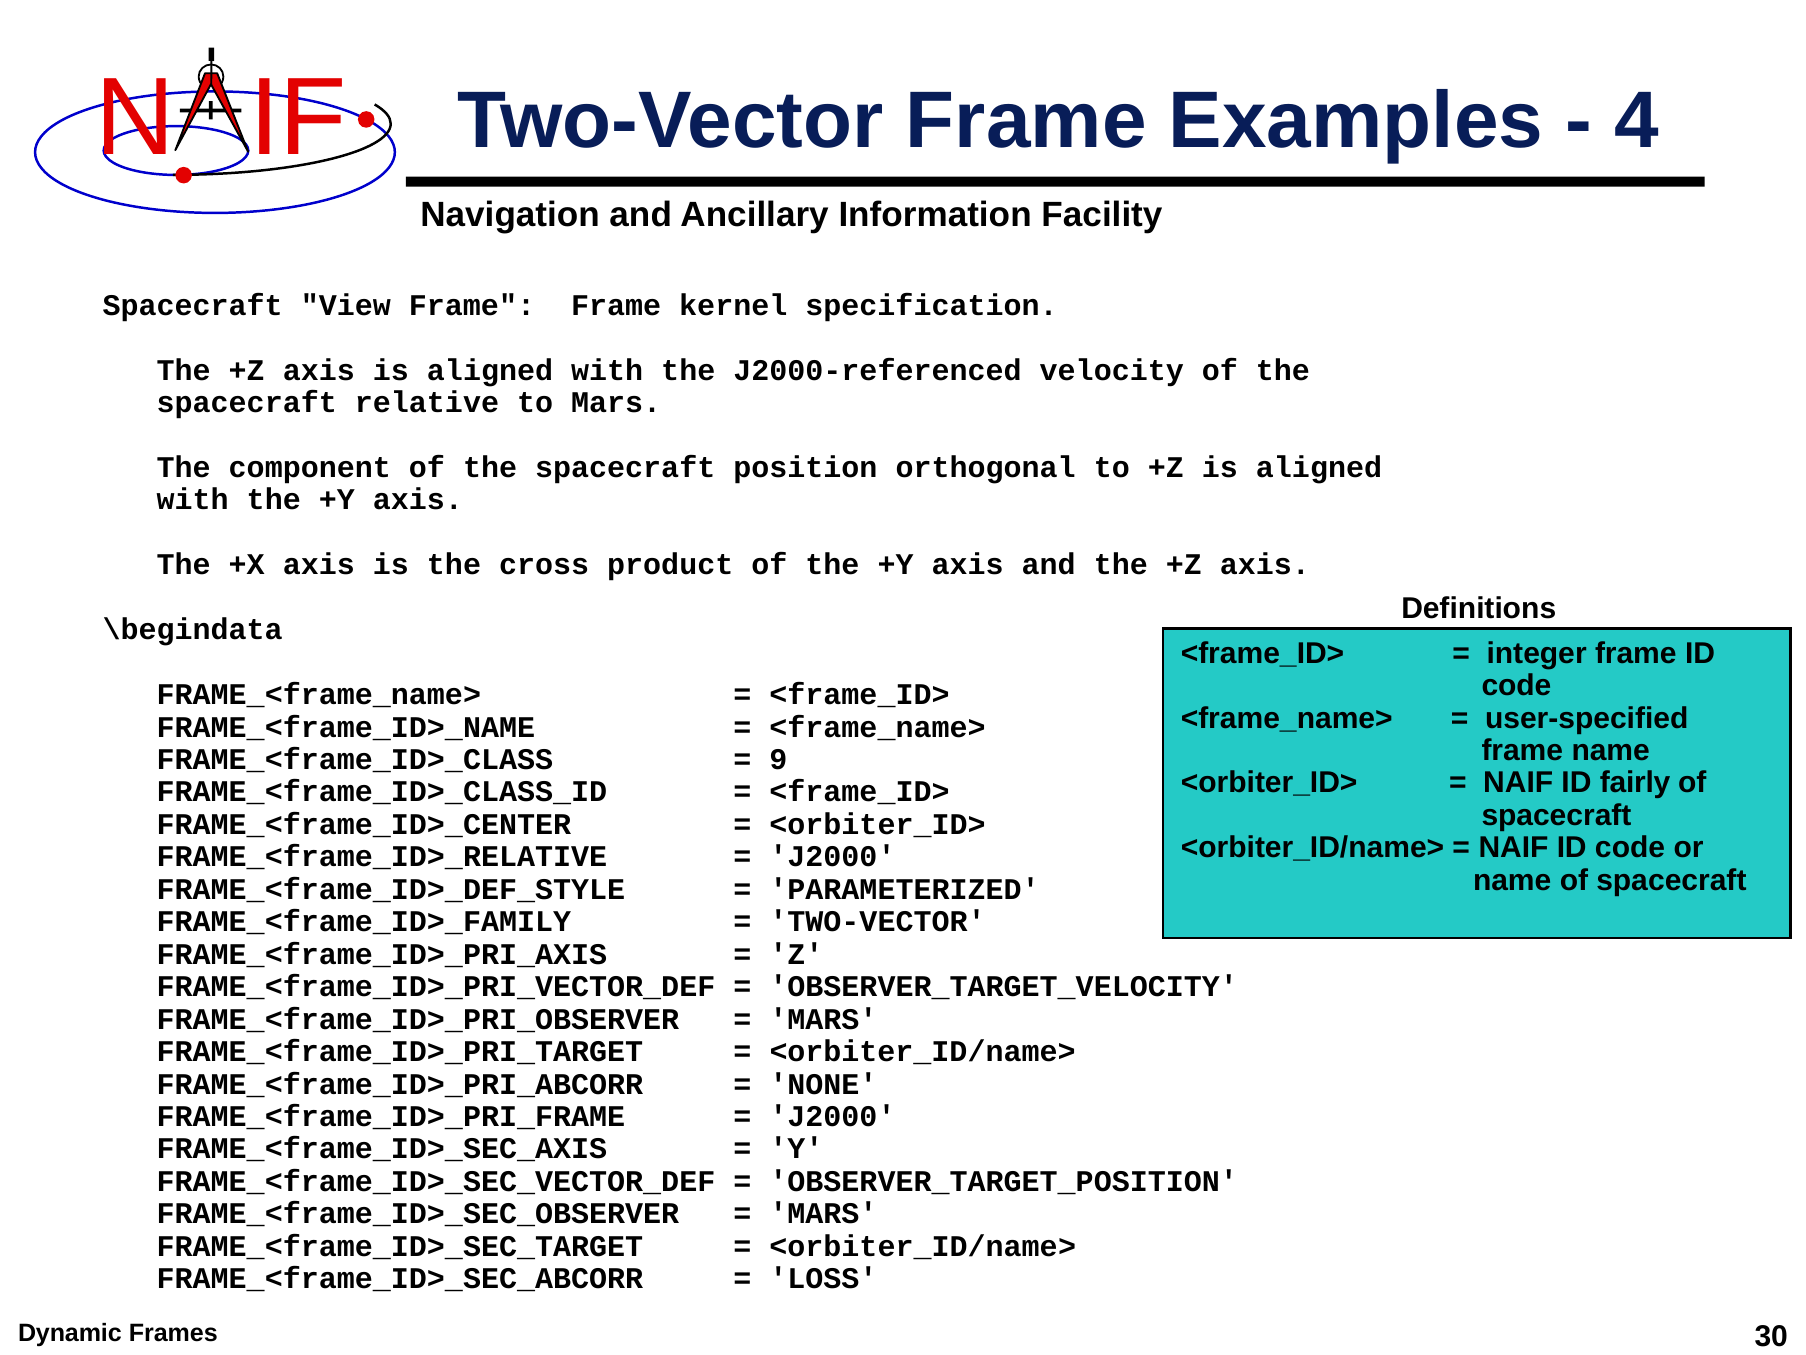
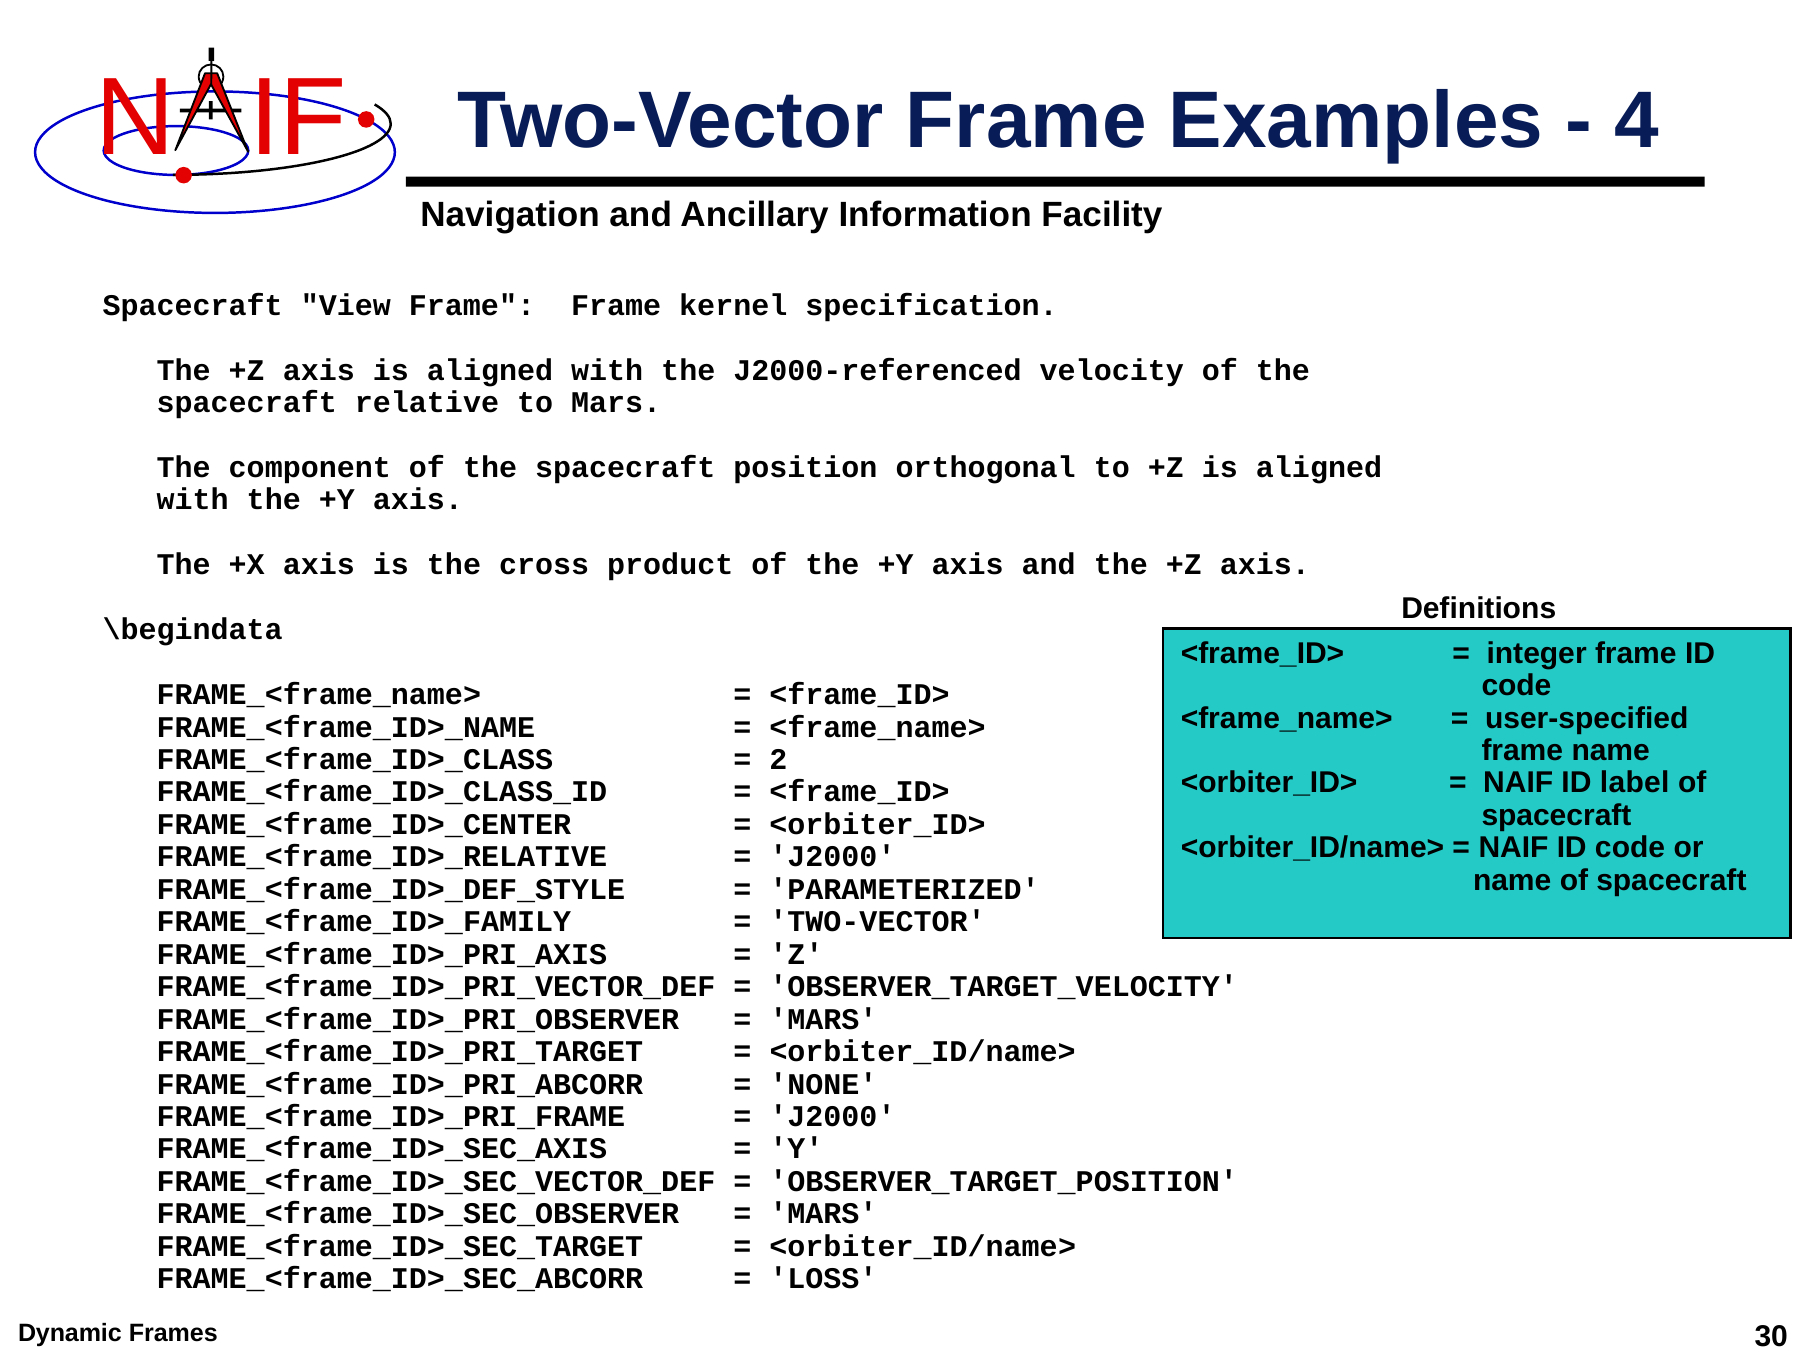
9: 9 -> 2
fairly: fairly -> label
